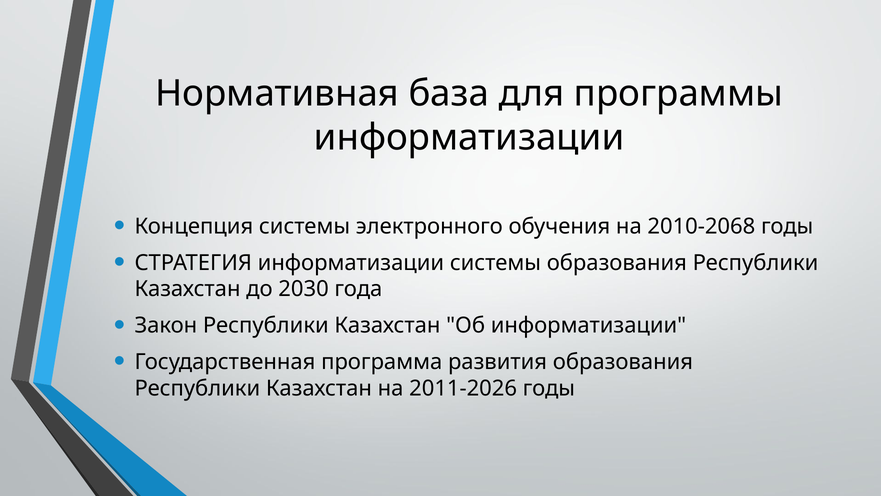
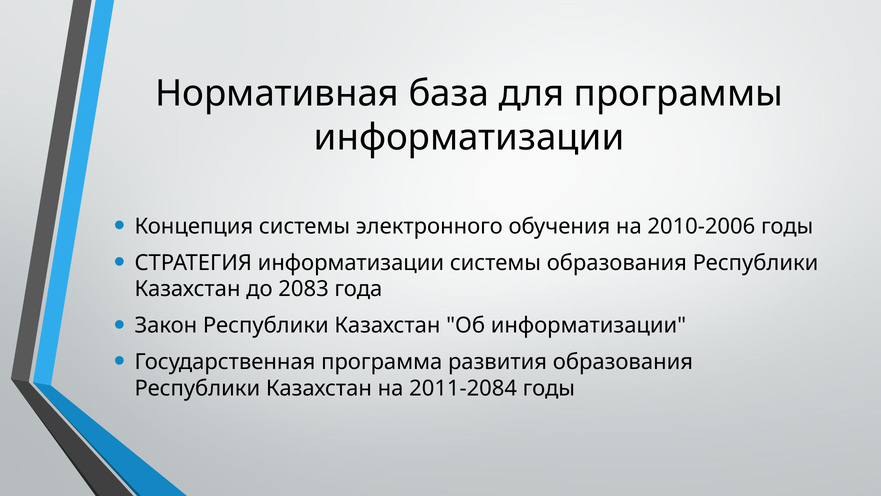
2010-2068: 2010-2068 -> 2010-2006
2030: 2030 -> 2083
2011-2026: 2011-2026 -> 2011-2084
